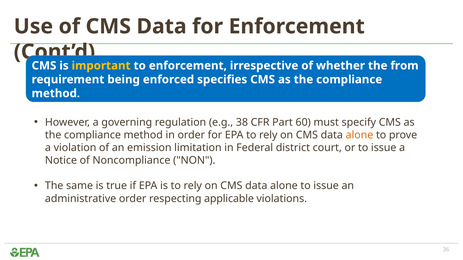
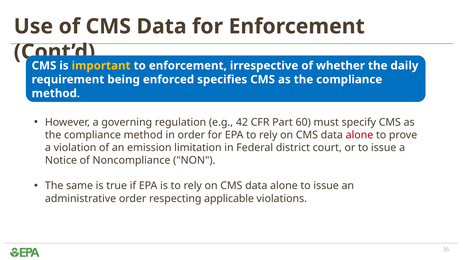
from: from -> daily
38: 38 -> 42
alone at (359, 135) colour: orange -> red
